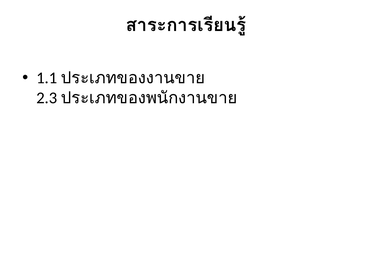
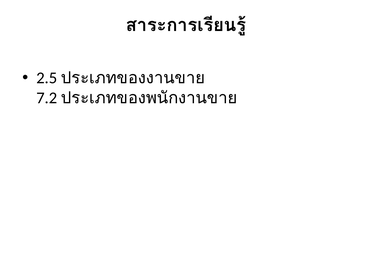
1.1: 1.1 -> 2.5
2.3: 2.3 -> 7.2
